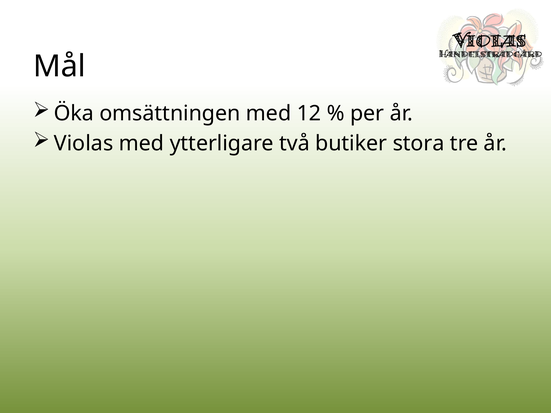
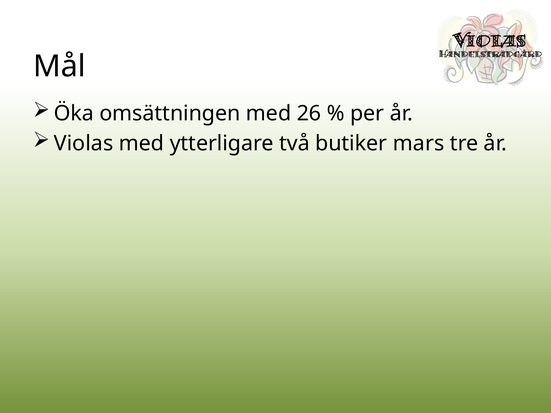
12: 12 -> 26
stora: stora -> mars
